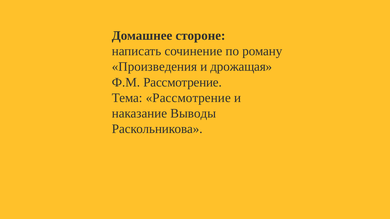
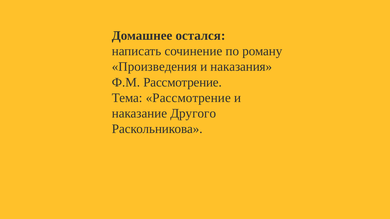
стороне: стороне -> остался
дрожащая: дрожащая -> наказания
Выводы: Выводы -> Другого
